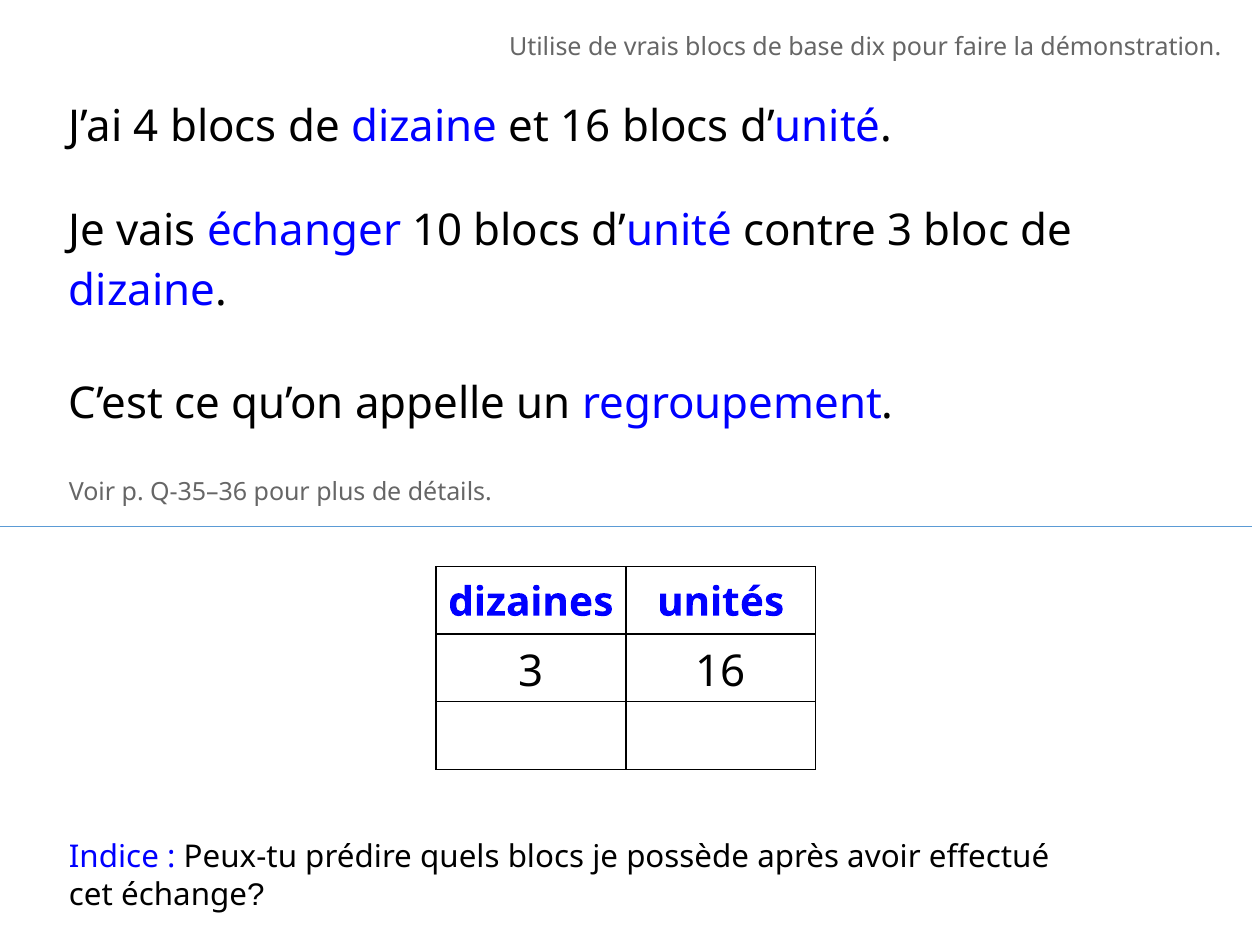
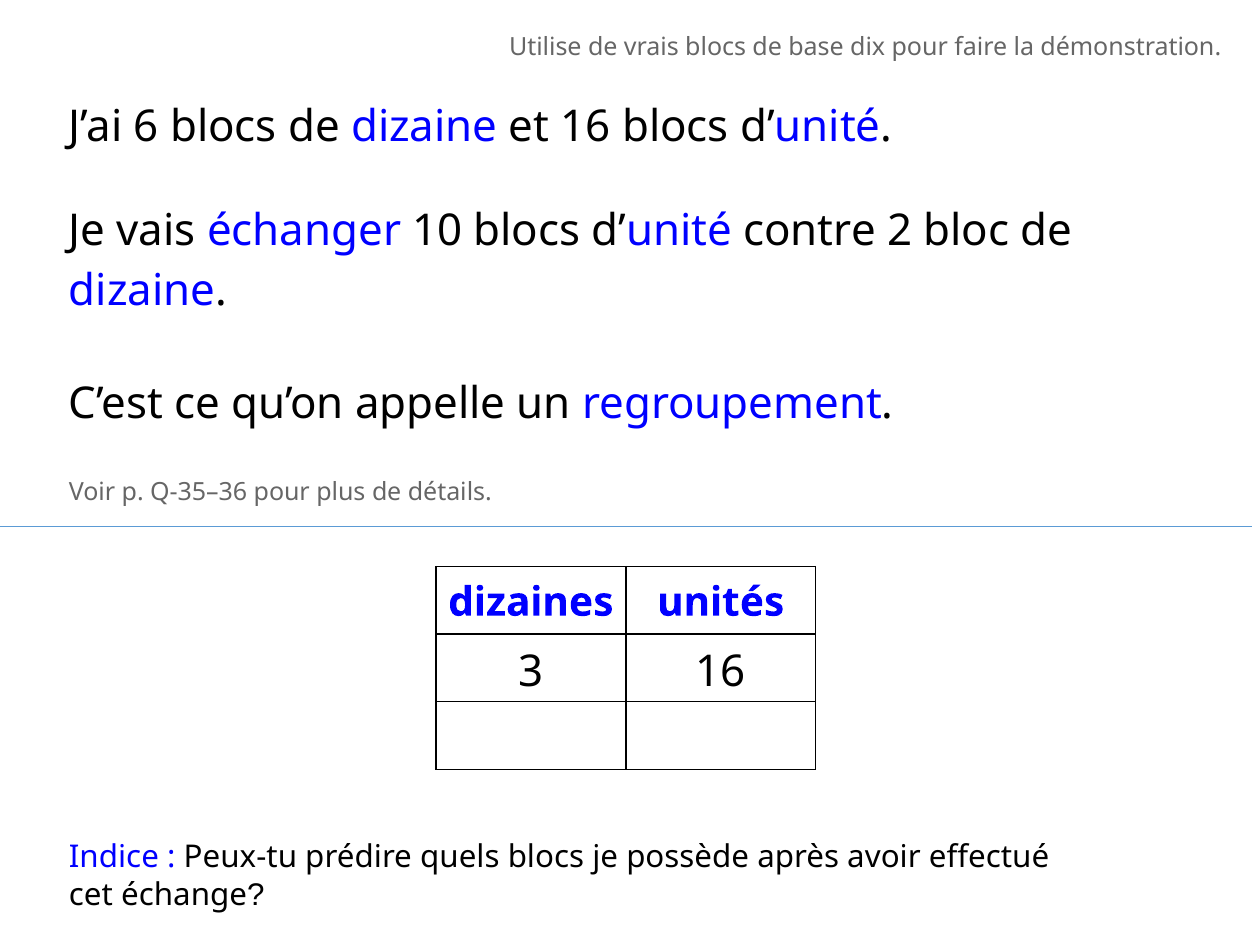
4: 4 -> 6
contre 3: 3 -> 2
